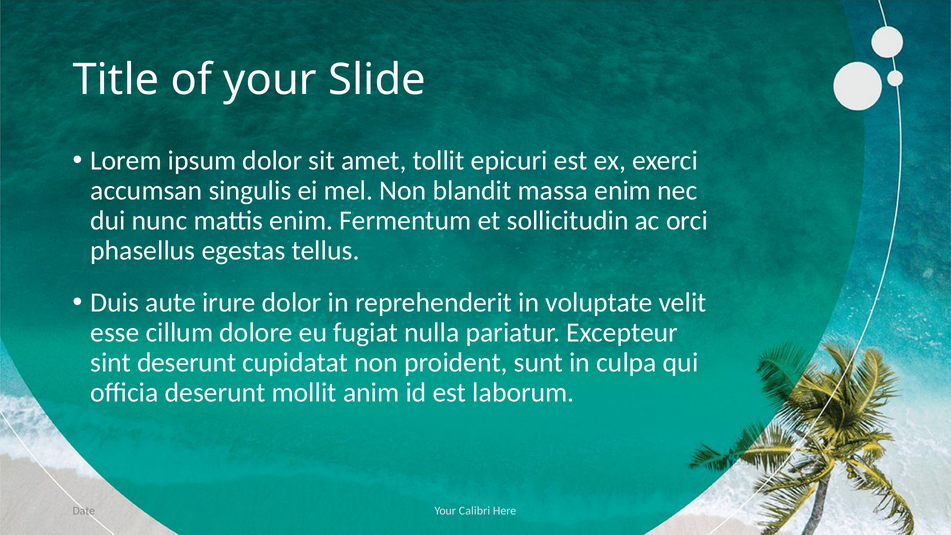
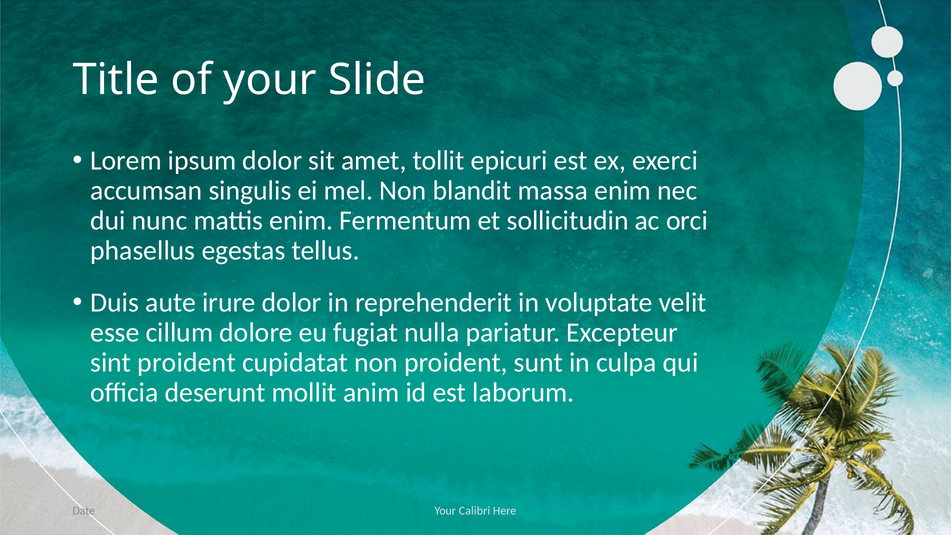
sint deserunt: deserunt -> proident
4: 4 -> 2
